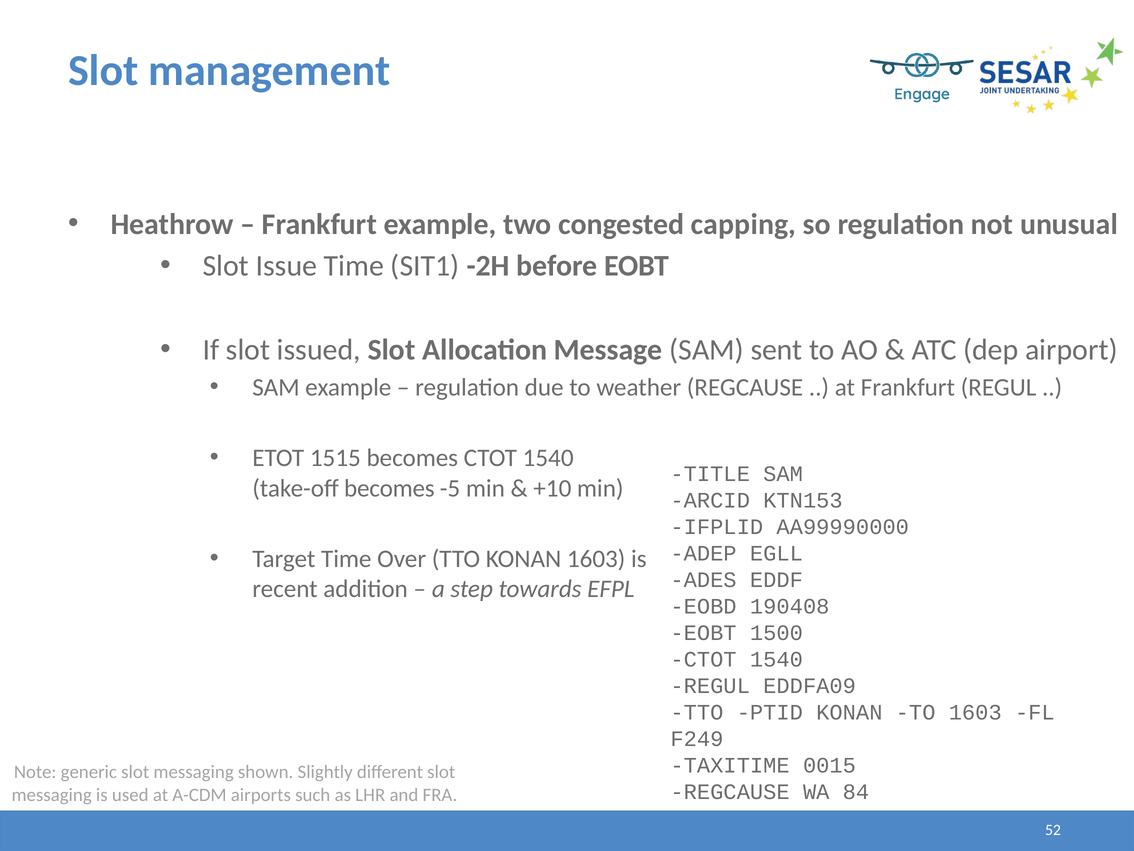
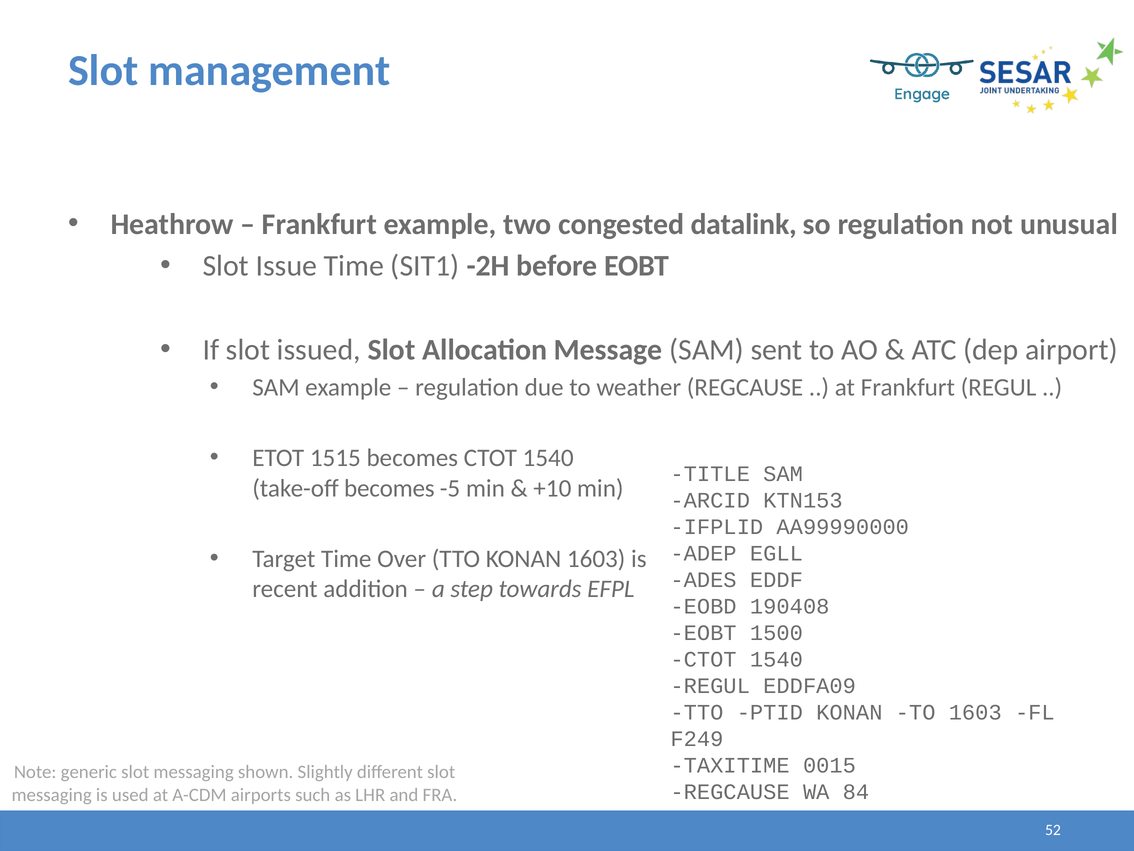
capping: capping -> datalink
